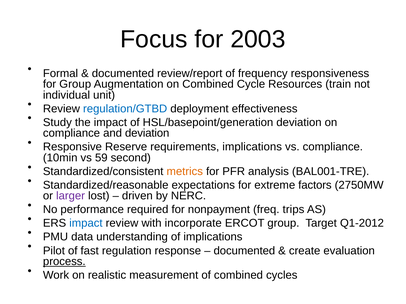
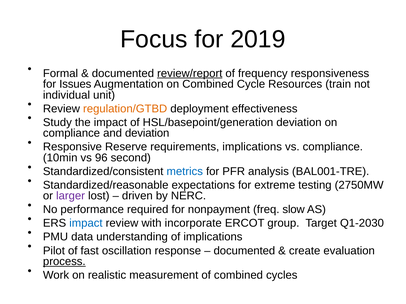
2003: 2003 -> 2019
review/report underline: none -> present
for Group: Group -> Issues
regulation/GTBD colour: blue -> orange
59: 59 -> 96
metrics colour: orange -> blue
factors: factors -> testing
trips: trips -> slow
Q1-2012: Q1-2012 -> Q1-2030
regulation: regulation -> oscillation
